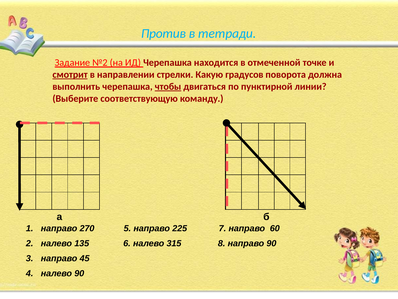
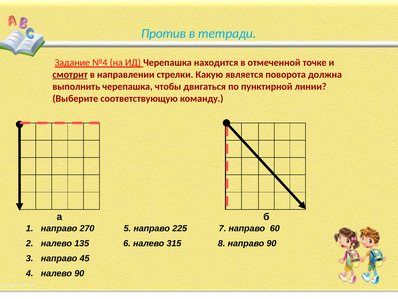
№2: №2 -> №4
градусов: градусов -> является
чтобы underline: present -> none
